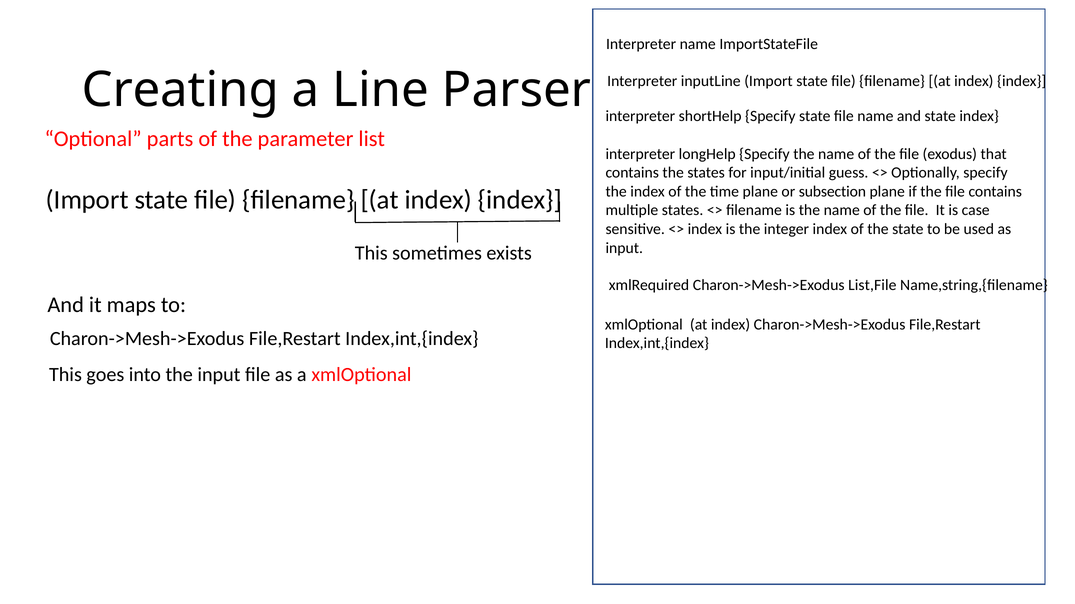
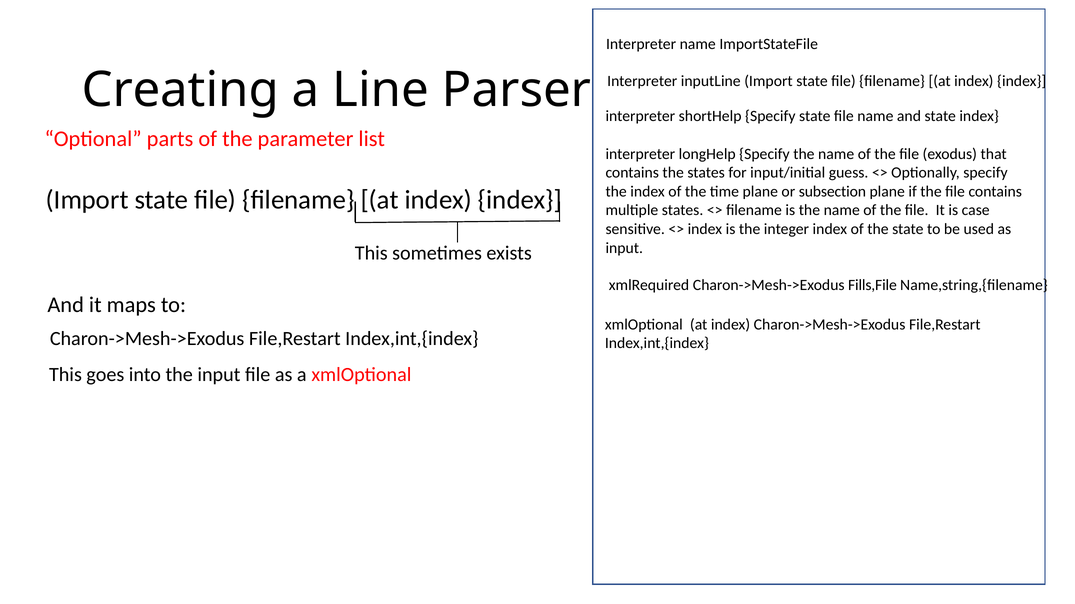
List,File: List,File -> Fills,File
